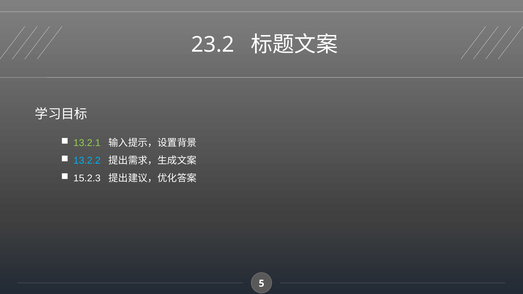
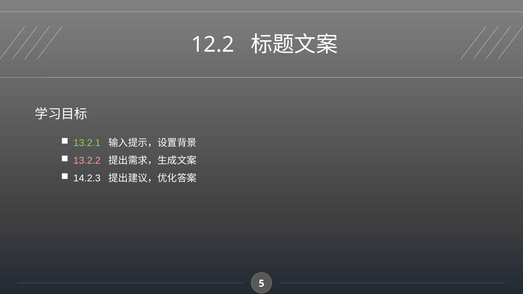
23.2: 23.2 -> 12.2
13.2.2 colour: light blue -> pink
15.2.3: 15.2.3 -> 14.2.3
